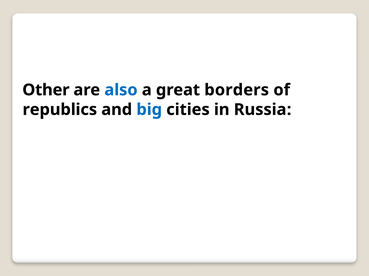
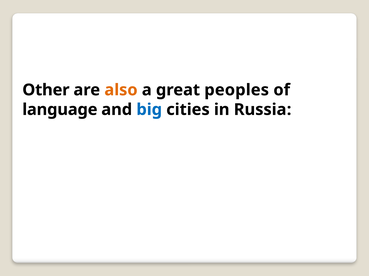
also colour: blue -> orange
borders: borders -> peoples
republics: republics -> language
